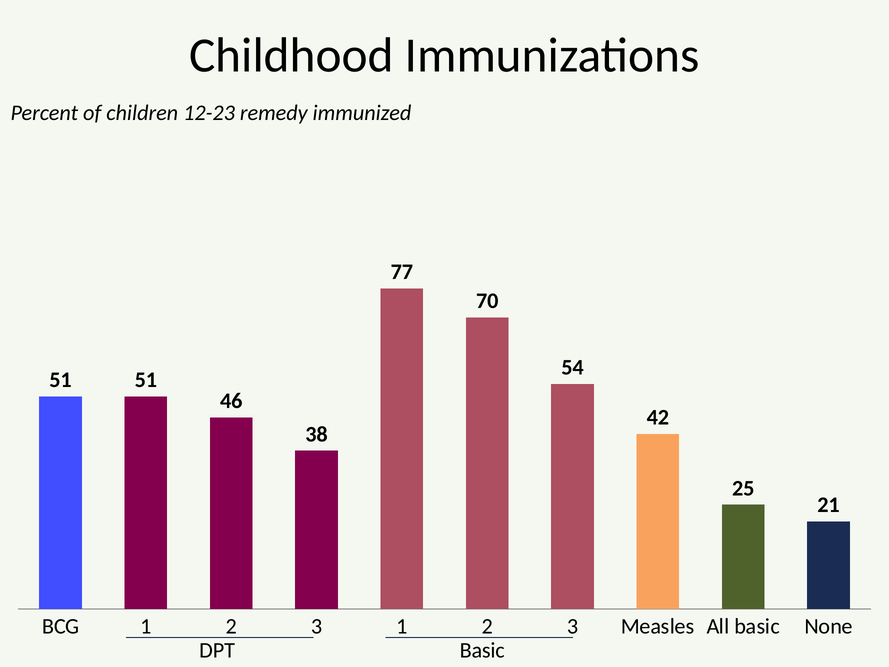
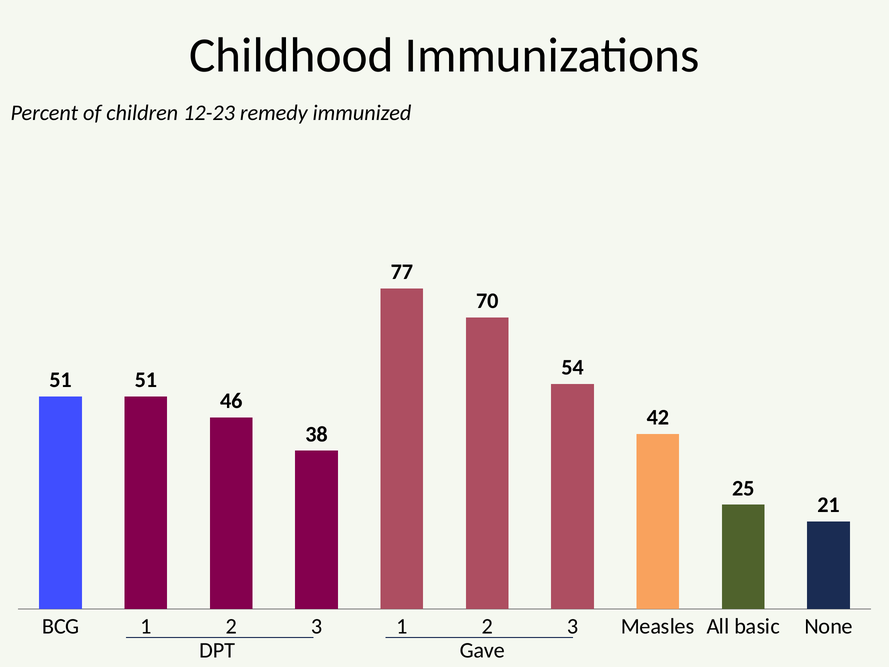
DPT Basic: Basic -> Gave
